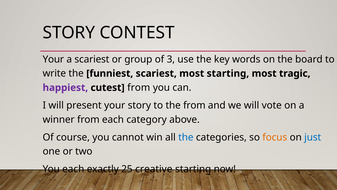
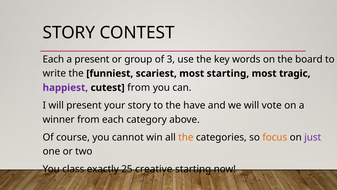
Your at (53, 59): Your -> Each
a scariest: scariest -> present
the from: from -> have
the at (186, 137) colour: blue -> orange
just colour: blue -> purple
You each: each -> class
